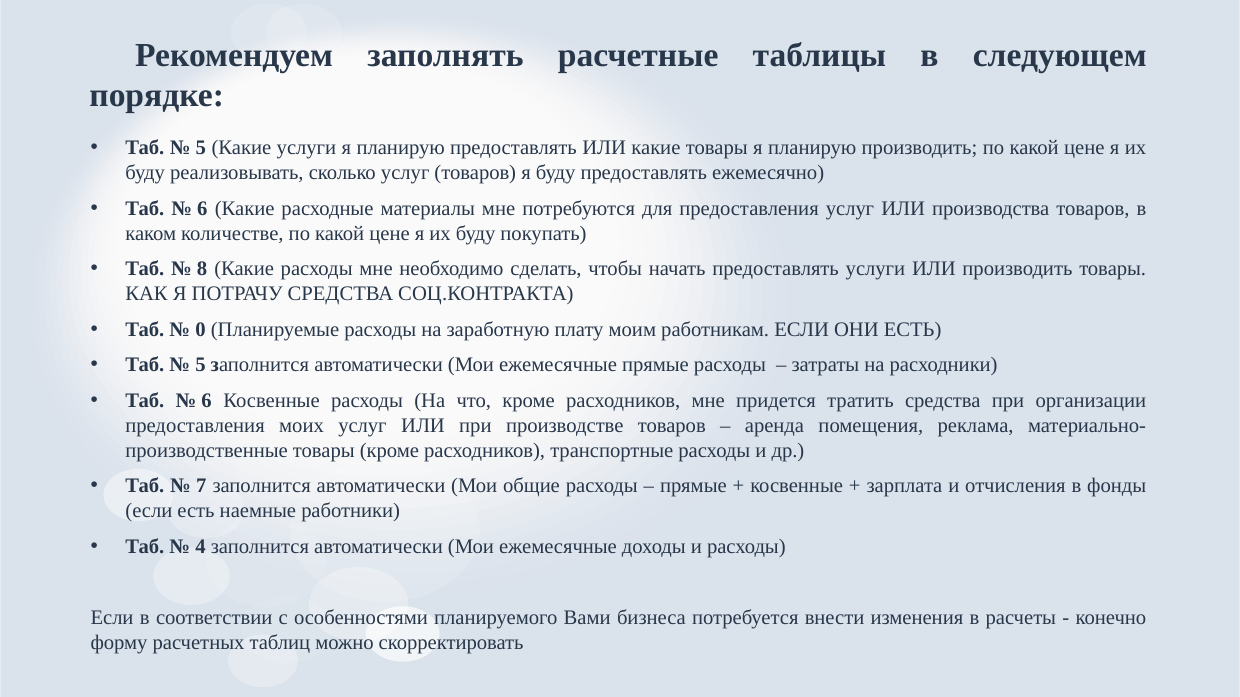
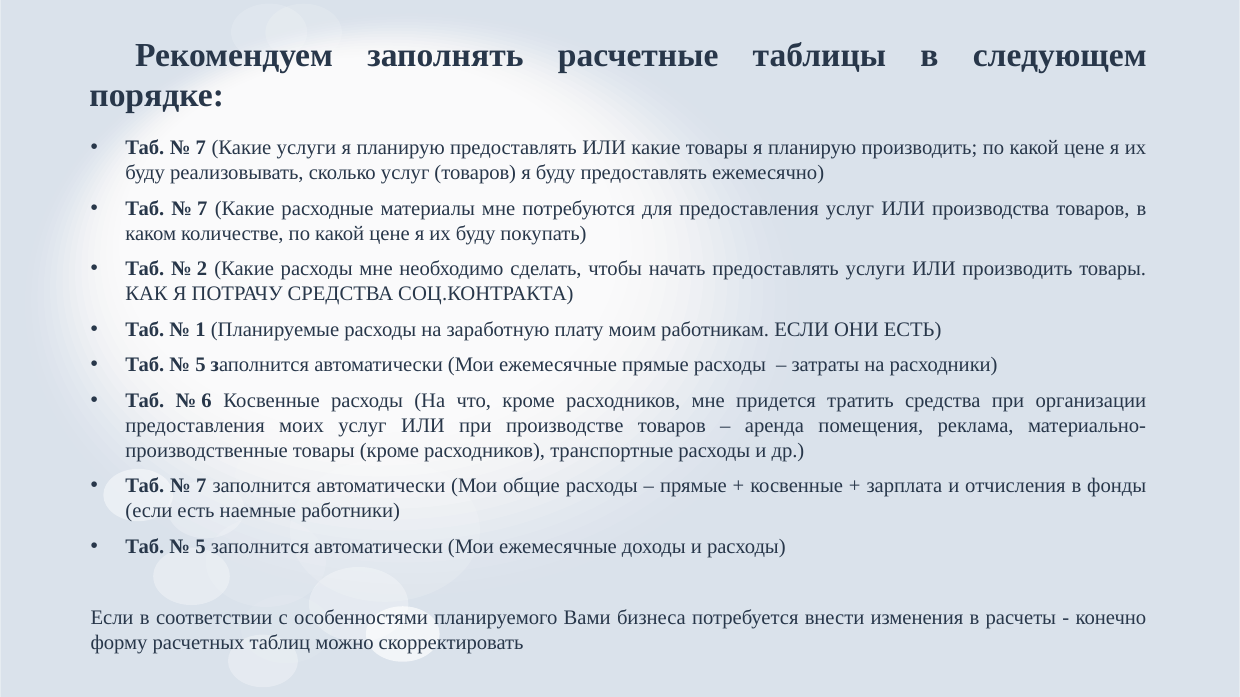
5 at (201, 148): 5 -> 7
6 at (202, 209): 6 -> 7
8: 8 -> 2
0: 0 -> 1
4 at (200, 547): 4 -> 5
